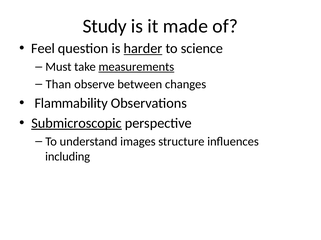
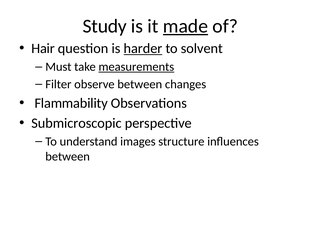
made underline: none -> present
Feel: Feel -> Hair
science: science -> solvent
Than: Than -> Filter
Submicroscopic underline: present -> none
including at (68, 157): including -> between
